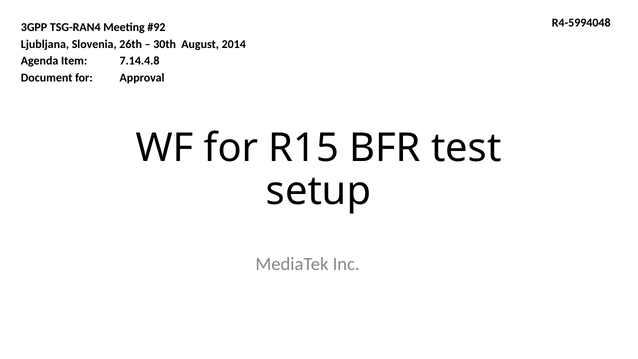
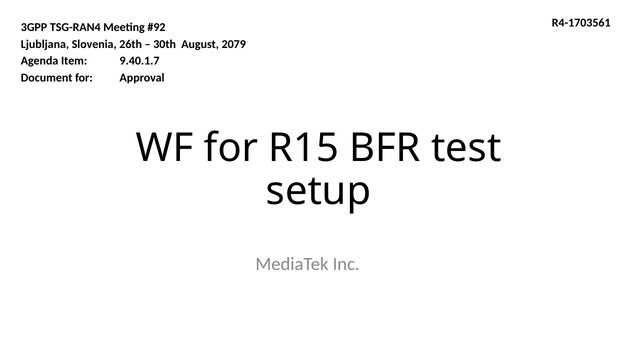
R4-5994048: R4-5994048 -> R4-1703561
2014: 2014 -> 2079
7.14.4.8: 7.14.4.8 -> 9.40.1.7
